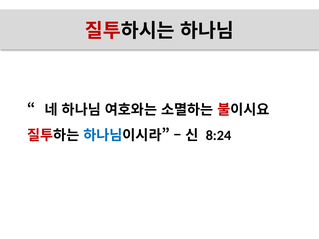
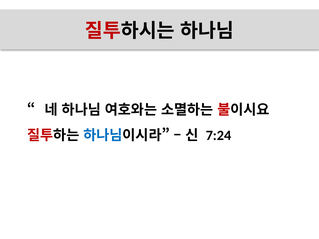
8:24: 8:24 -> 7:24
